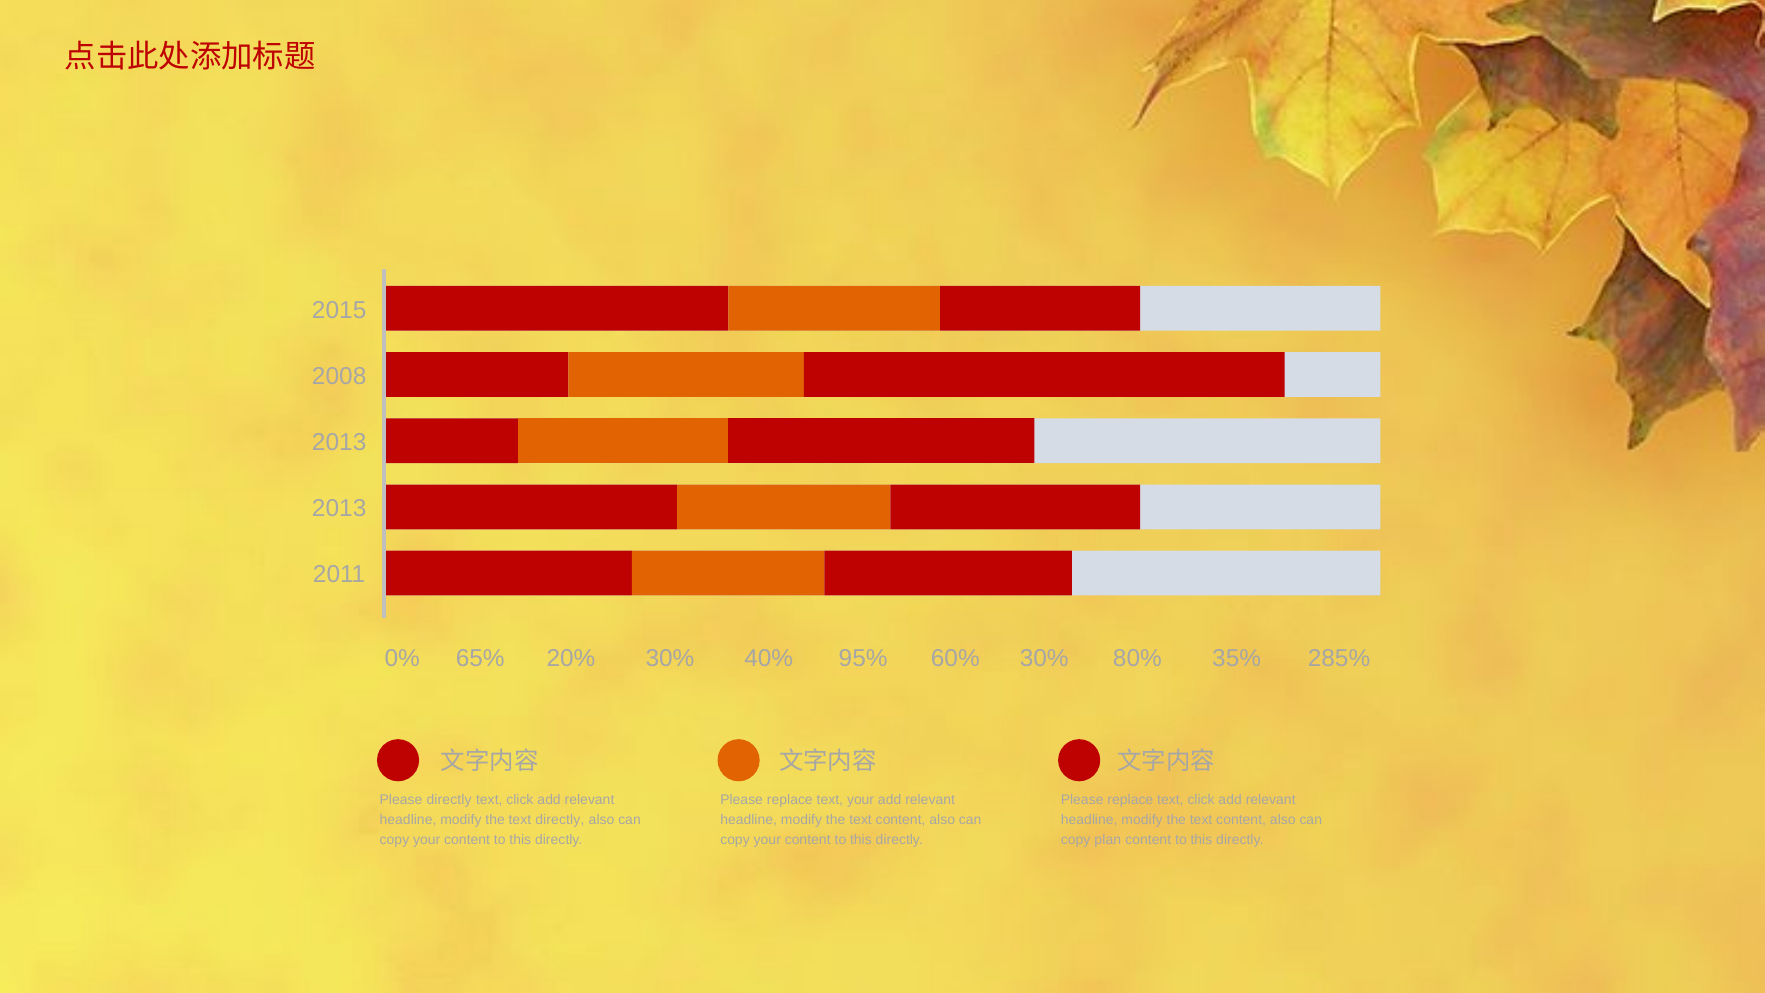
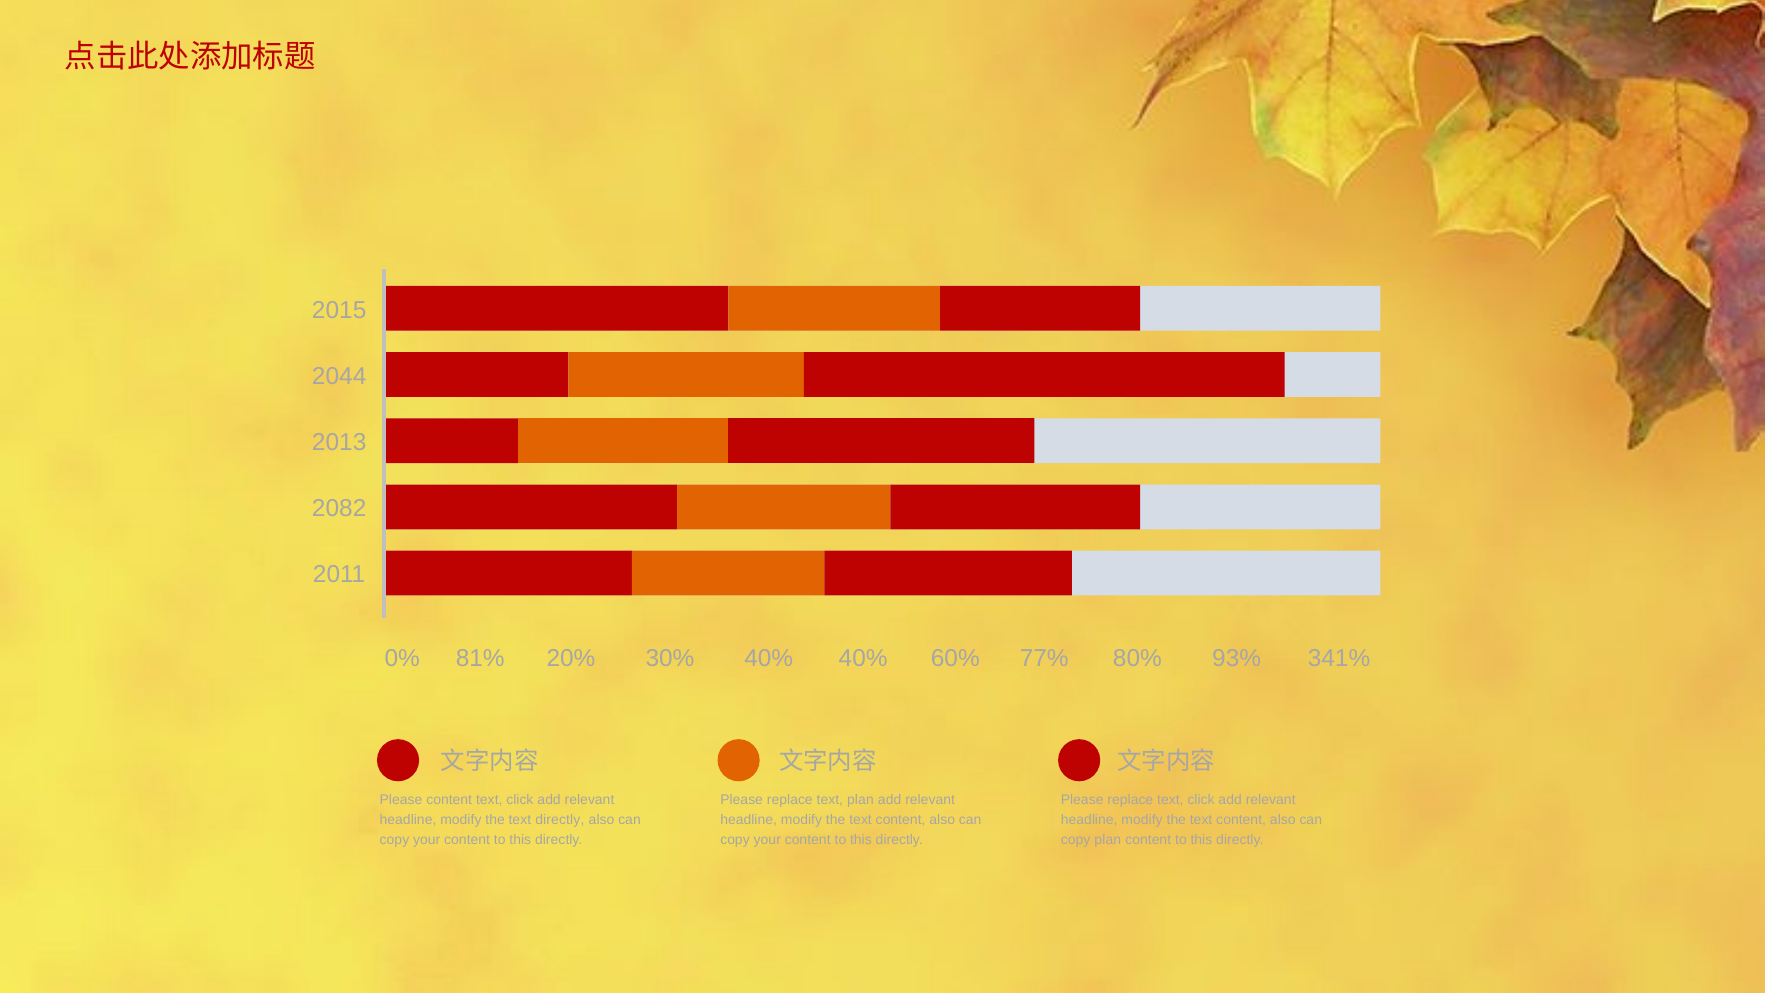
2008: 2008 -> 2044
2013 at (339, 508): 2013 -> 2082
65%: 65% -> 81%
40% 95%: 95% -> 40%
20% 30%: 30% -> 77%
35%: 35% -> 93%
285%: 285% -> 341%
Please directly: directly -> content
text your: your -> plan
